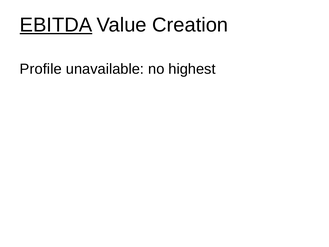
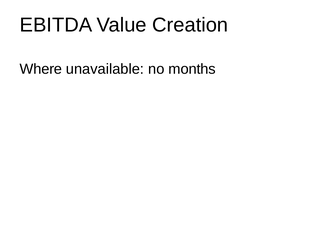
EBITDA underline: present -> none
Profile: Profile -> Where
highest: highest -> months
